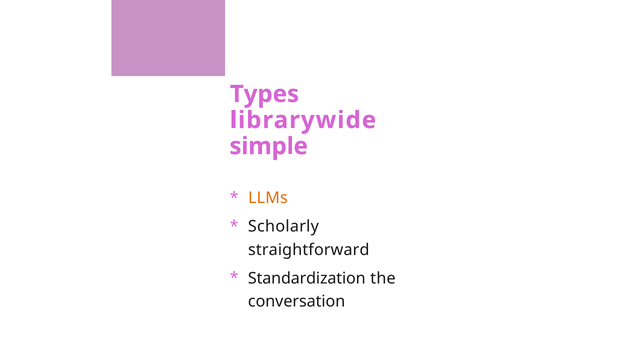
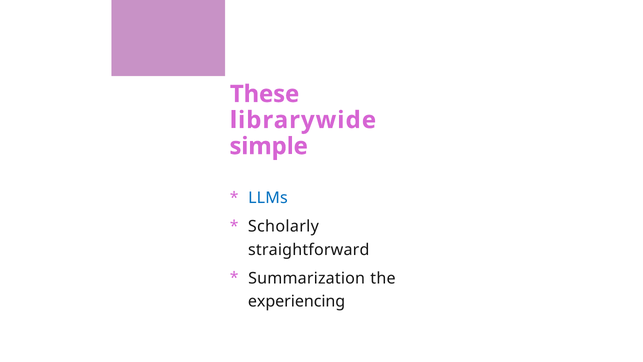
Types: Types -> These
LLMs colour: orange -> blue
Standardization: Standardization -> Summarization
conversation: conversation -> experiencing
